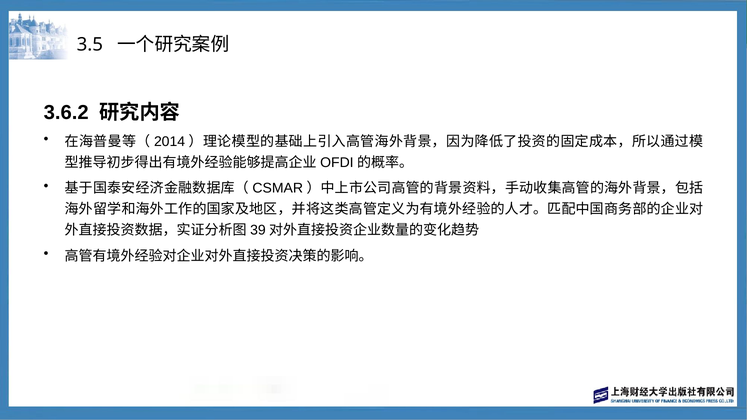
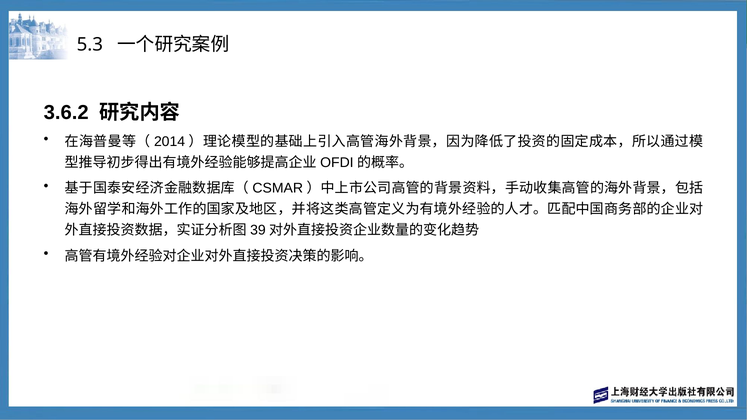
3.5: 3.5 -> 5.3
